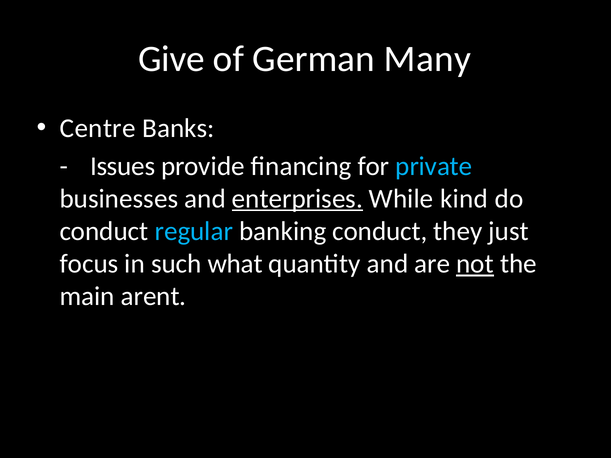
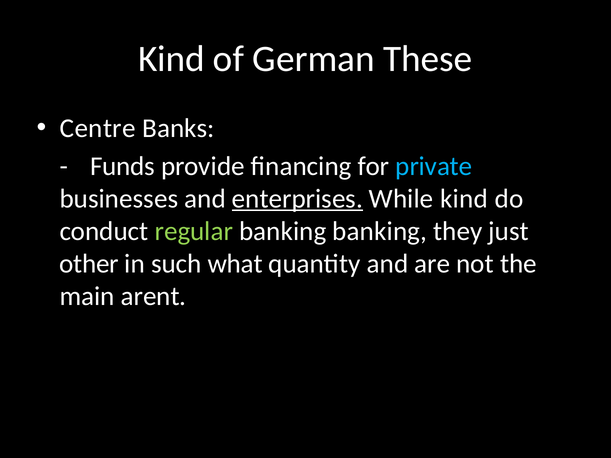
Give at (172, 59): Give -> Kind
Many: Many -> These
Issues: Issues -> Funds
regular colour: light blue -> light green
banking conduct: conduct -> banking
focus: focus -> other
not underline: present -> none
